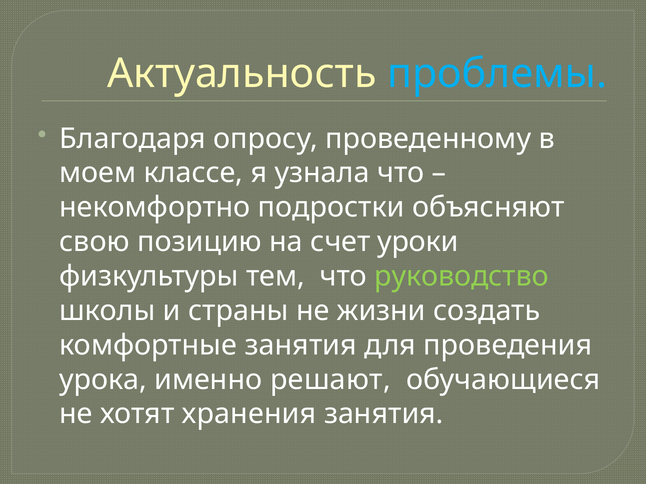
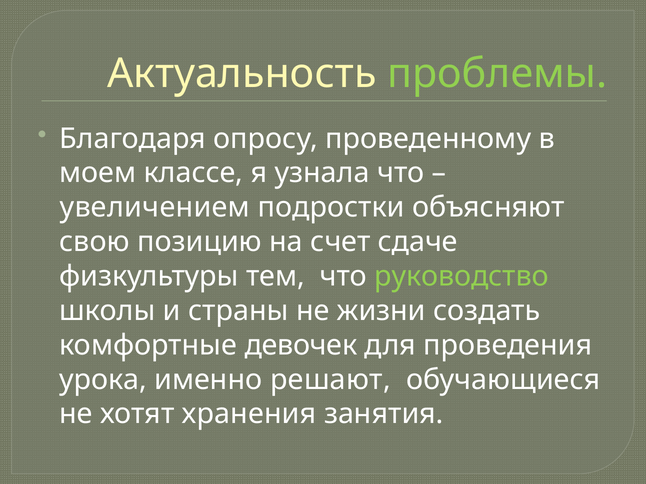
проблемы colour: light blue -> light green
некомфортно: некомфортно -> увеличением
уроки: уроки -> сдаче
комфортные занятия: занятия -> девочек
